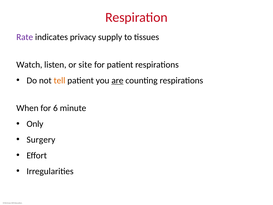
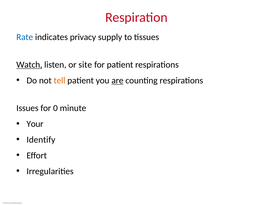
Rate colour: purple -> blue
Watch underline: none -> present
When: When -> Issues
6: 6 -> 0
Only: Only -> Your
Surgery: Surgery -> Identify
